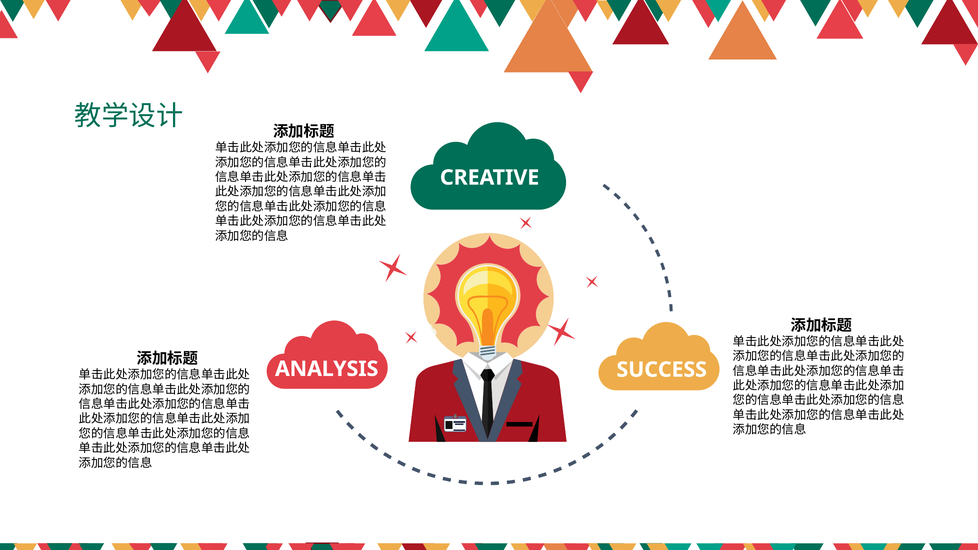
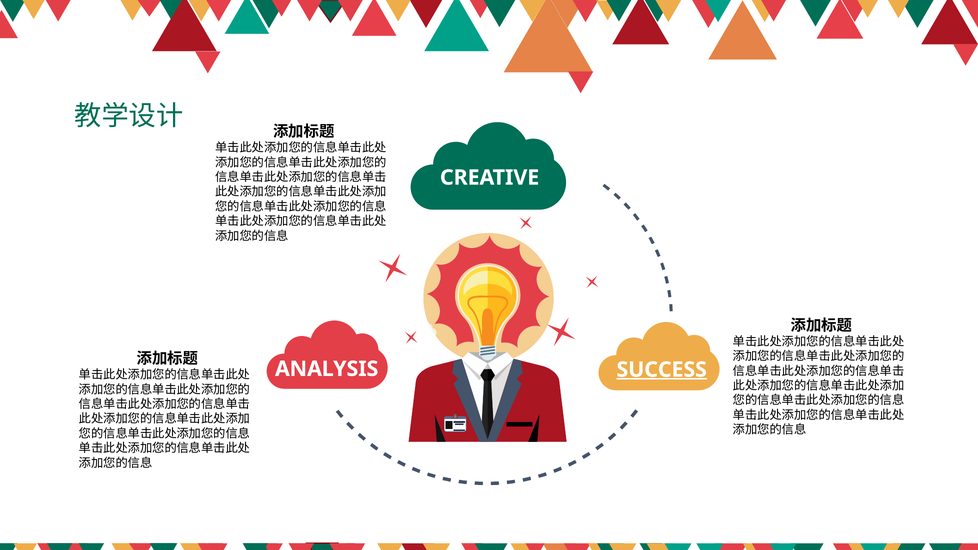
SUCCESS underline: none -> present
